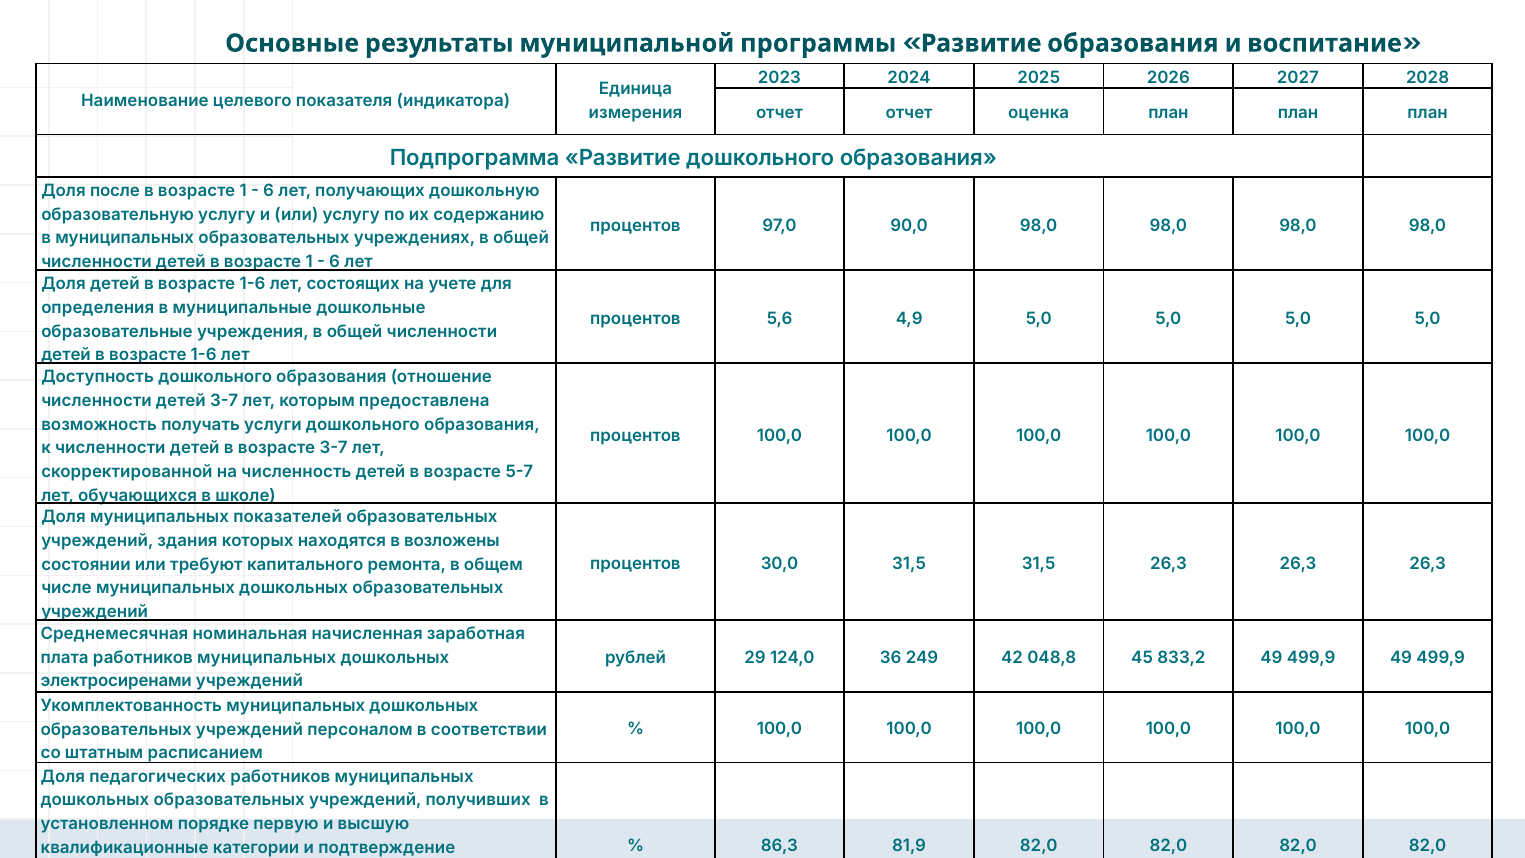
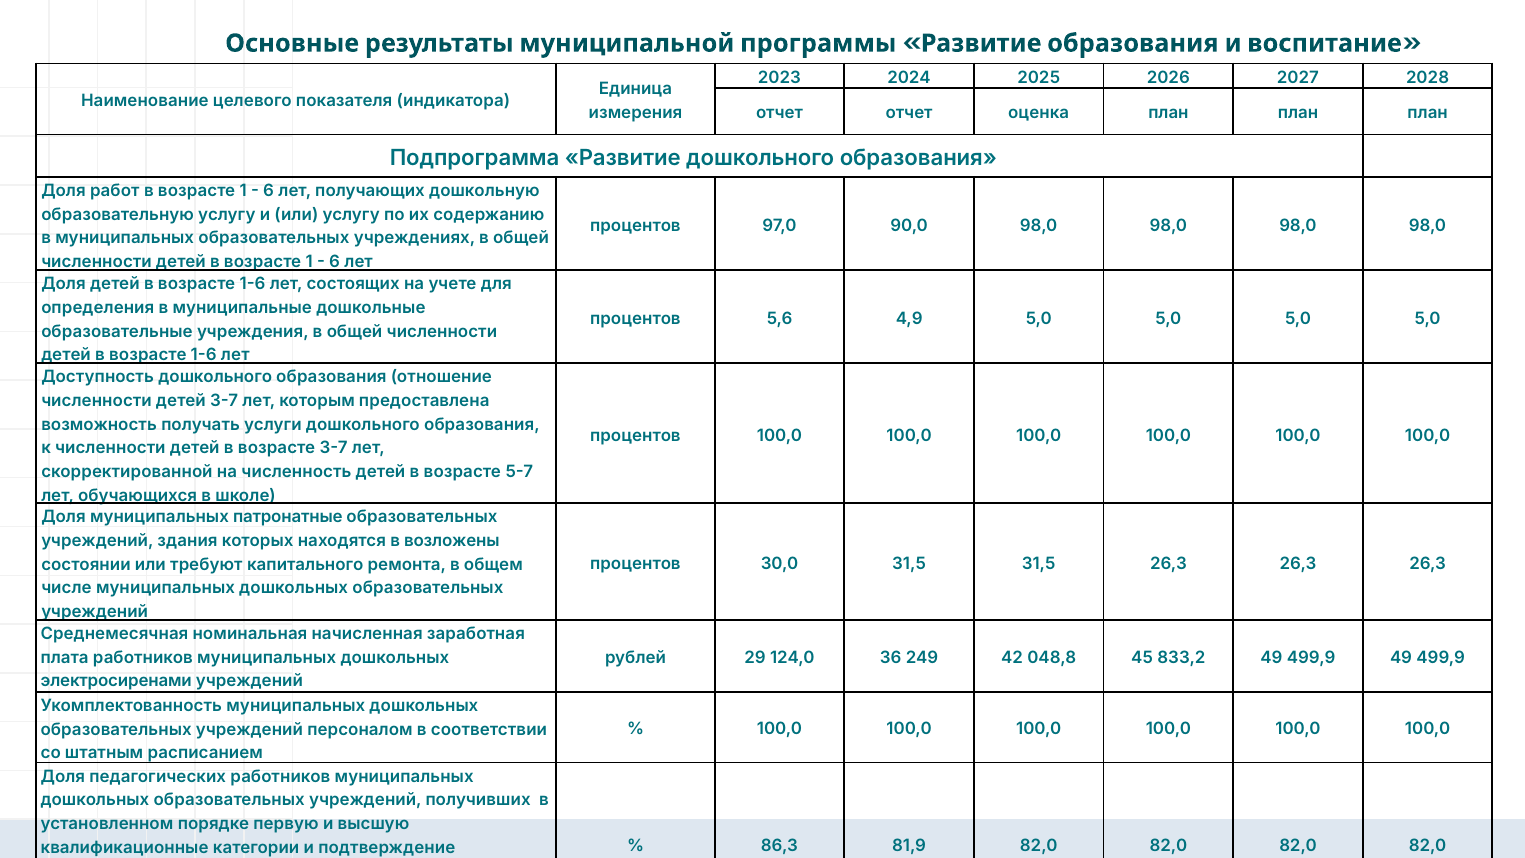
после: после -> работ
показателей: показателей -> патронатные
